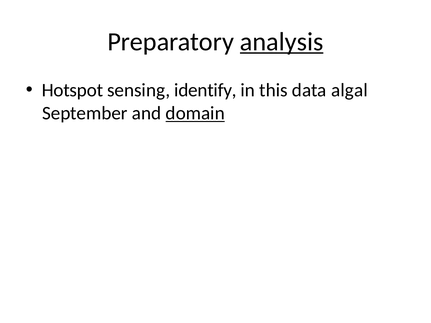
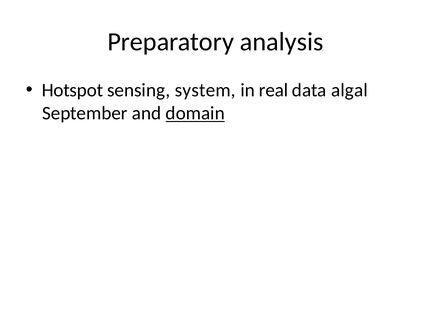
analysis underline: present -> none
identify: identify -> system
this: this -> real
